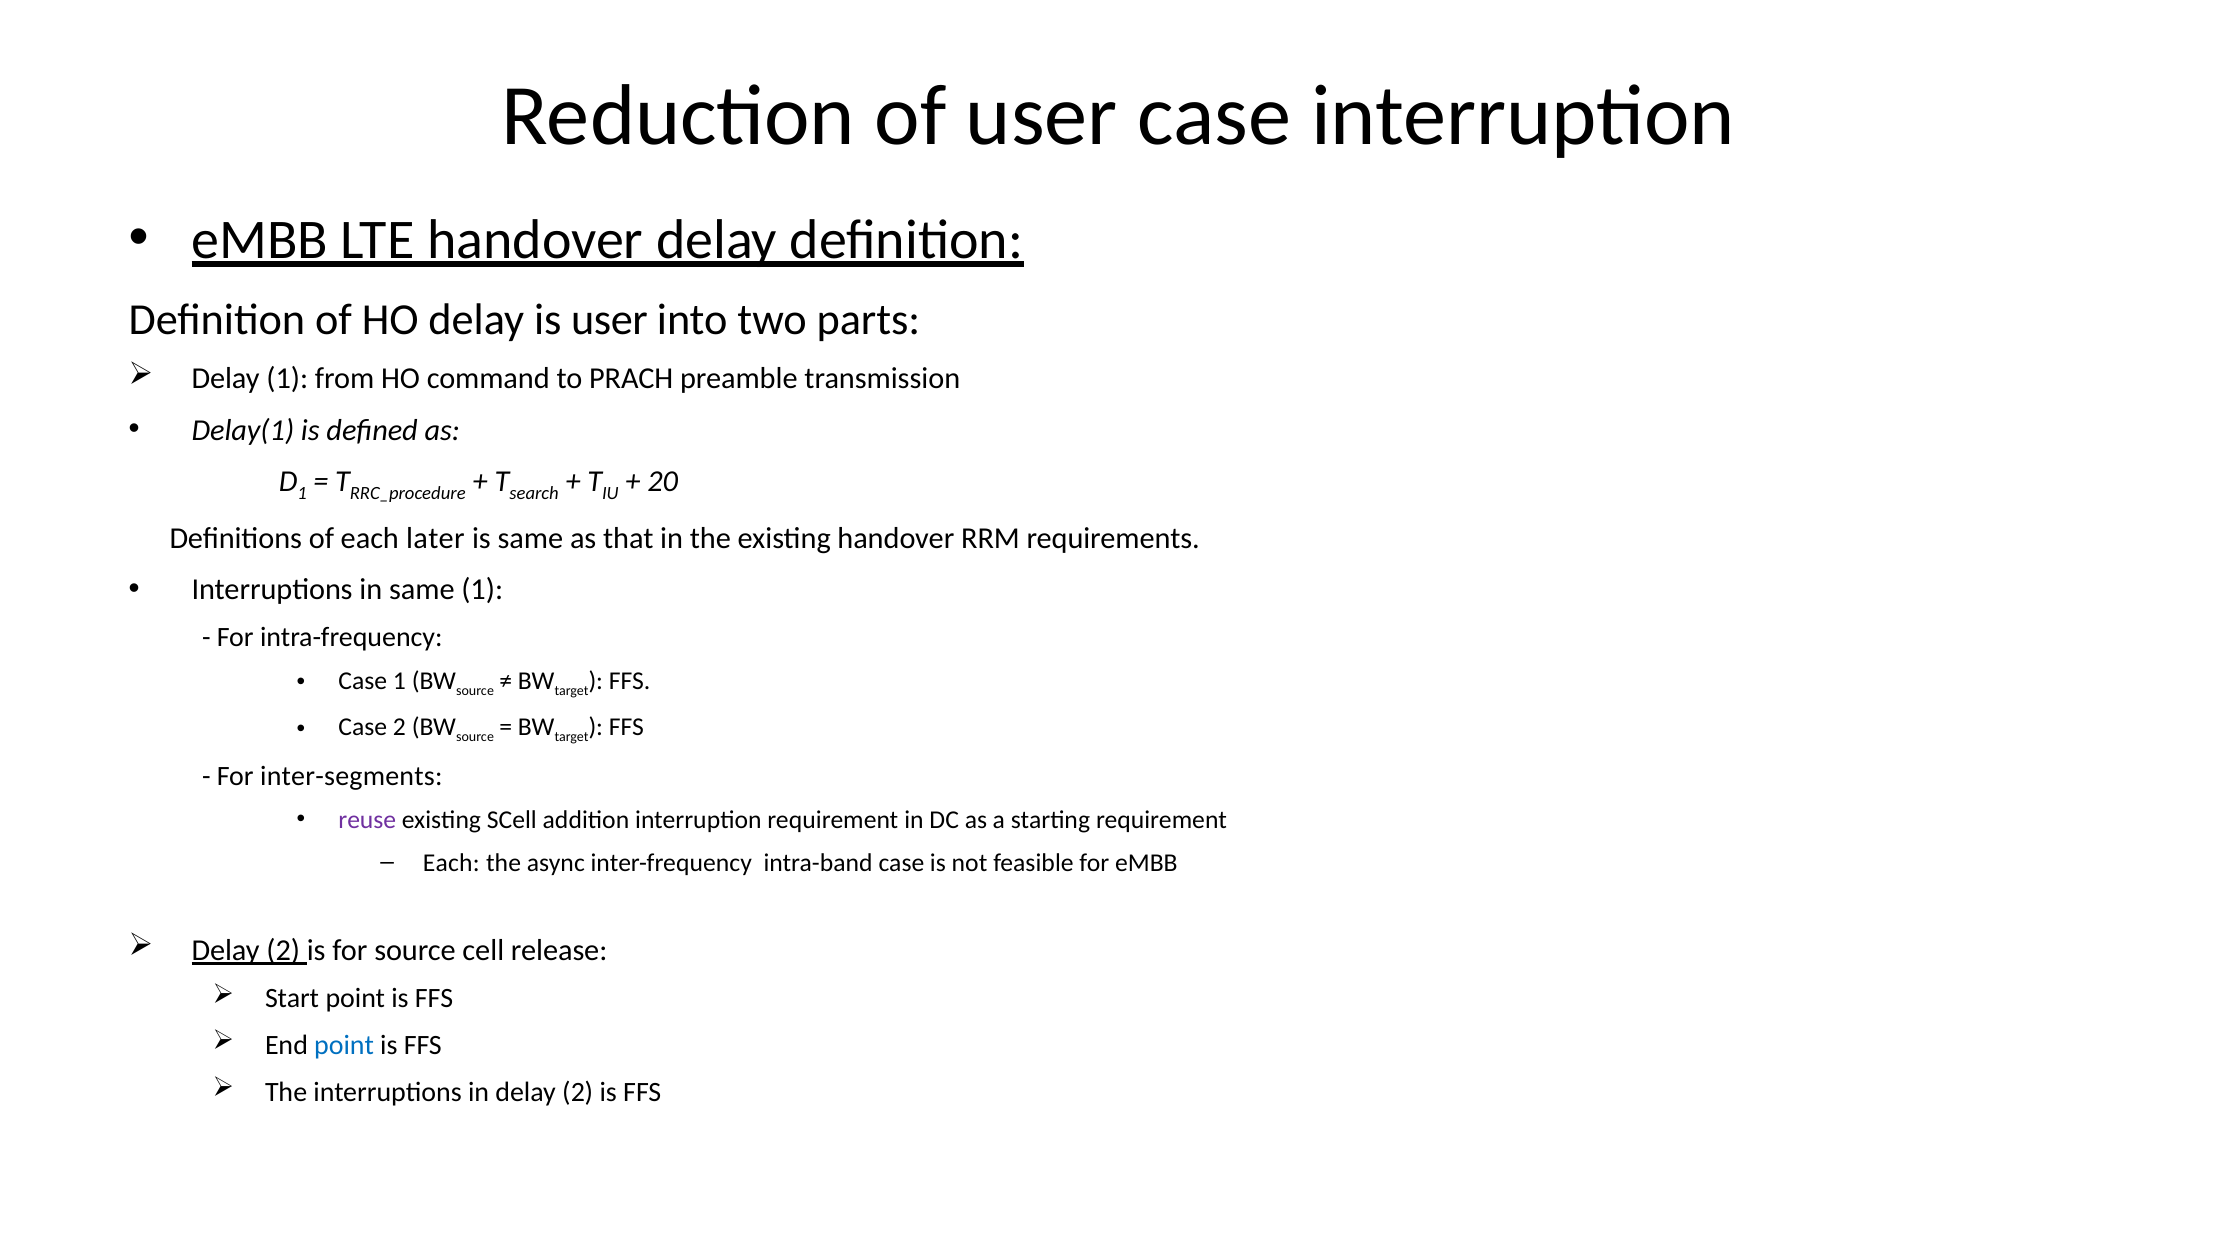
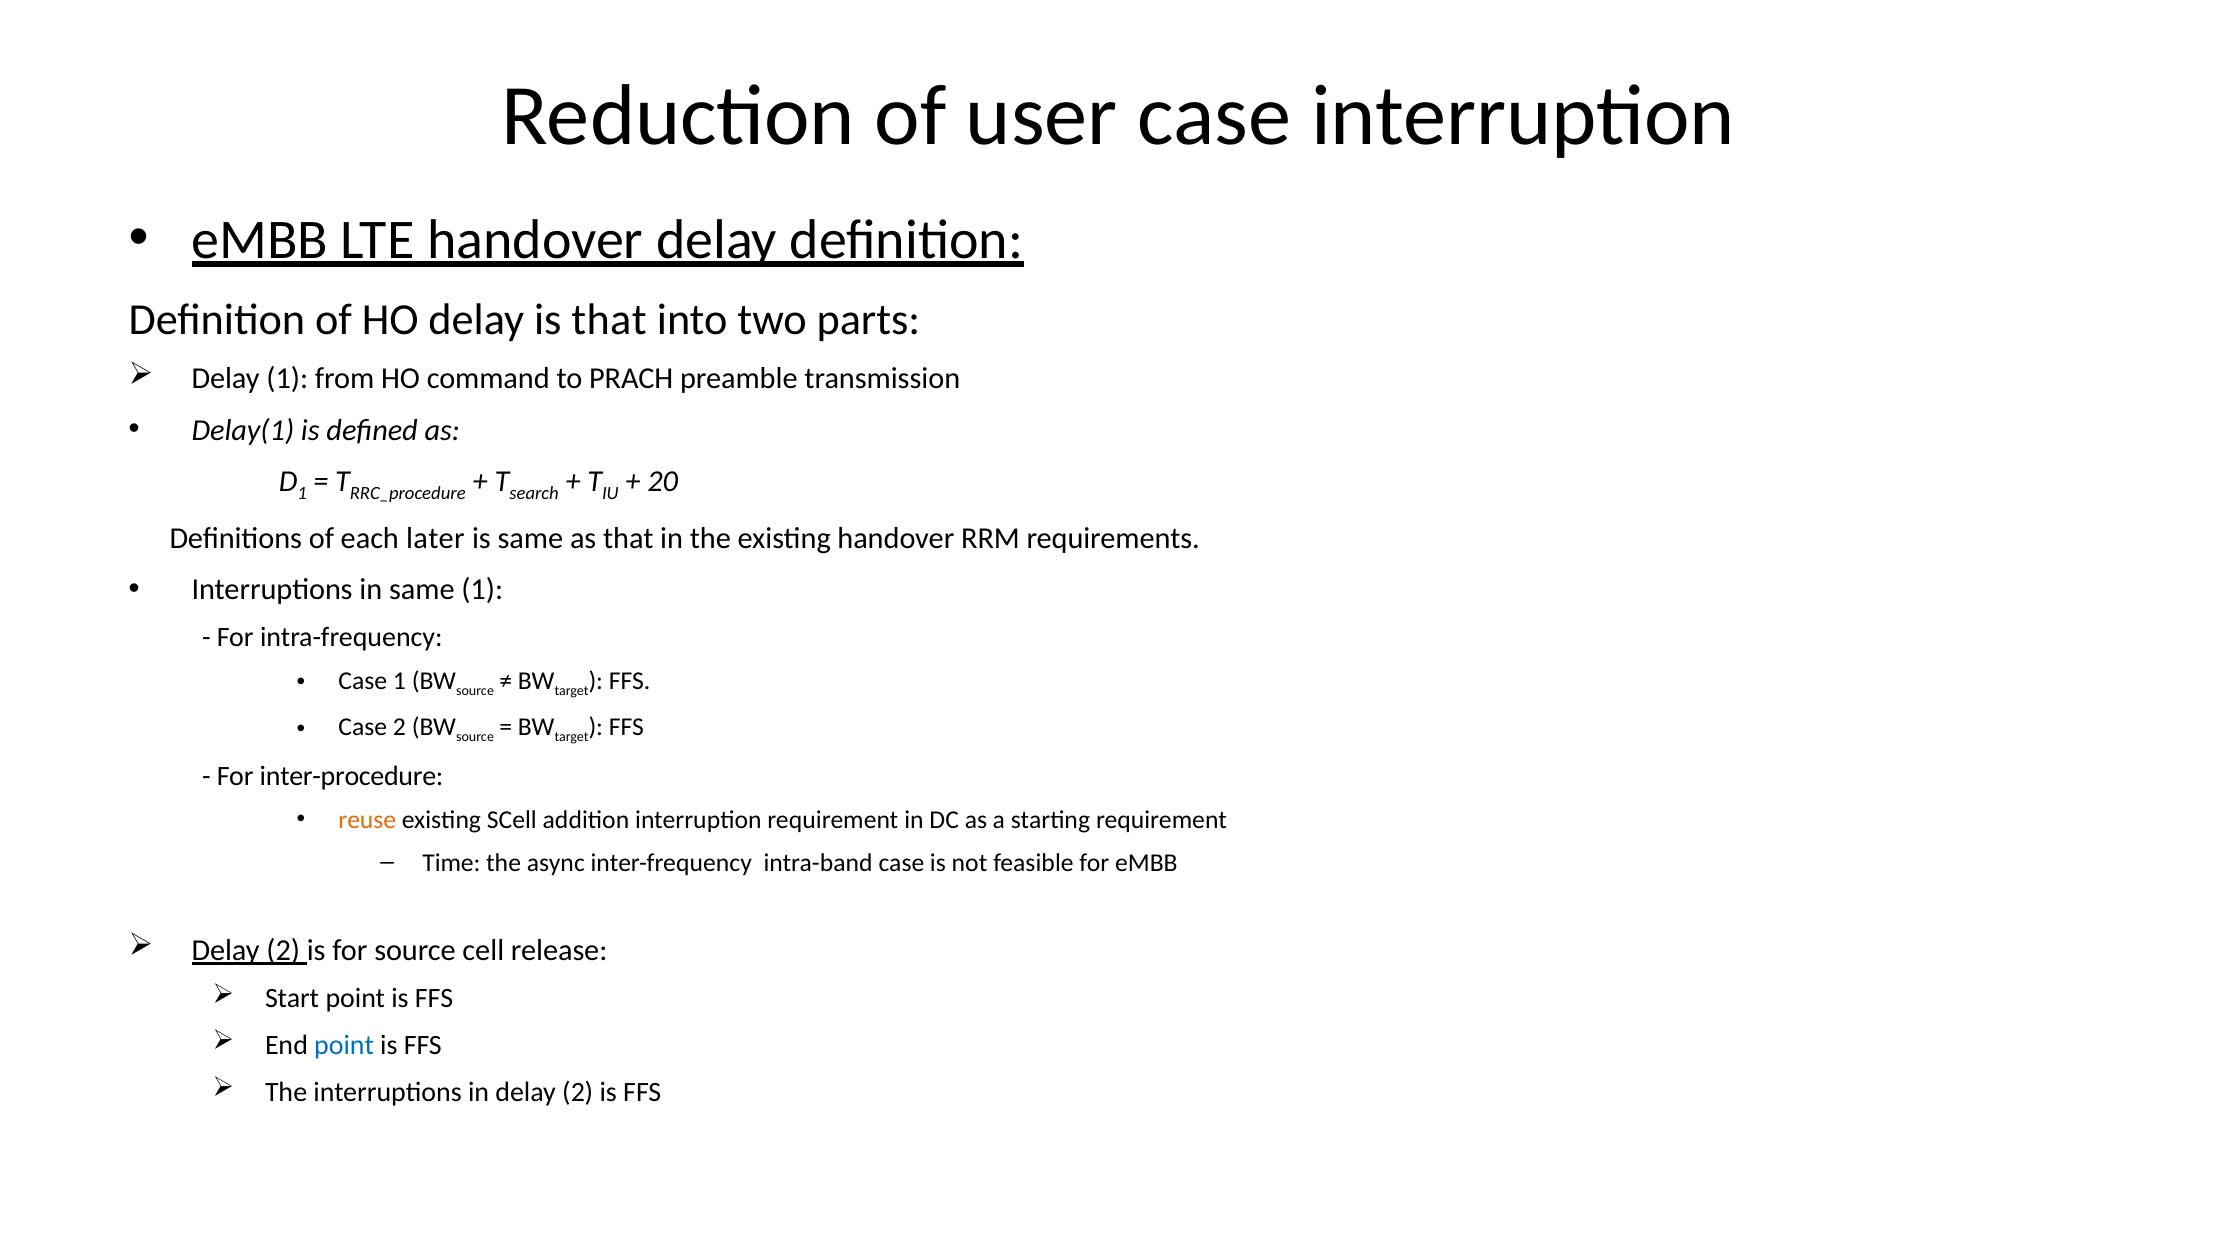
is user: user -> that
inter-segments: inter-segments -> inter-procedure
reuse colour: purple -> orange
Each at (451, 862): Each -> Time
